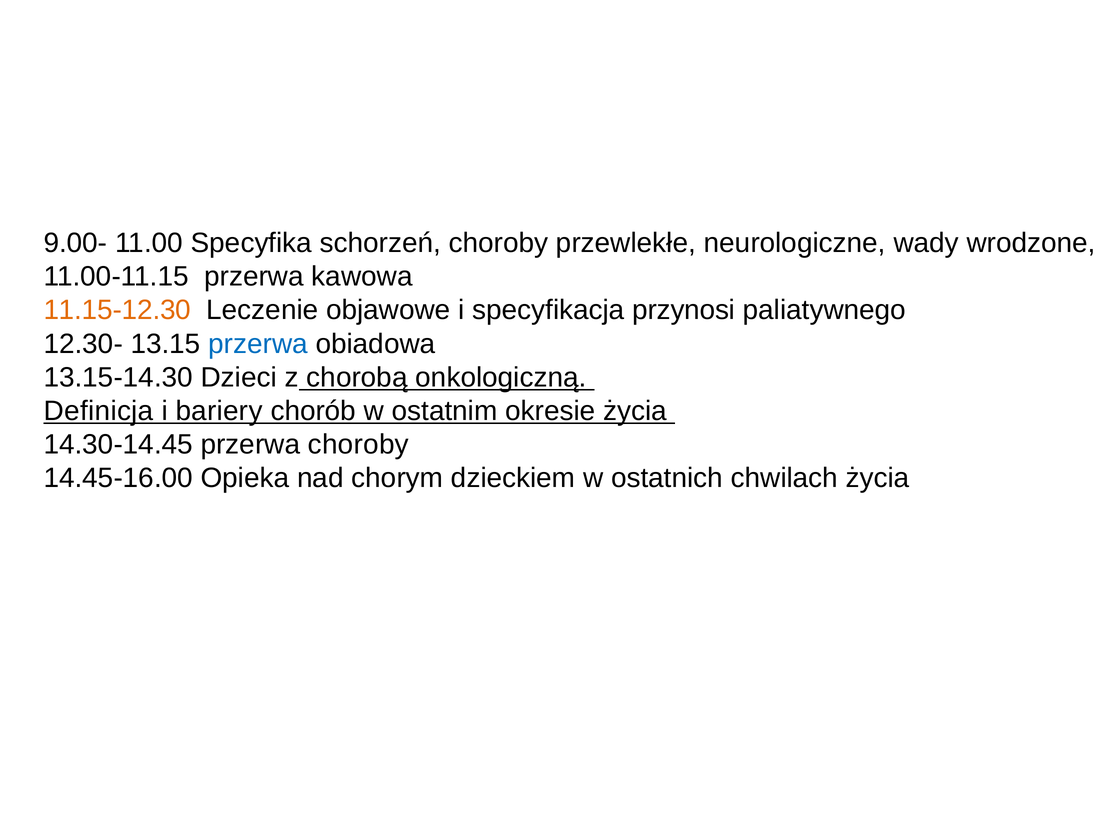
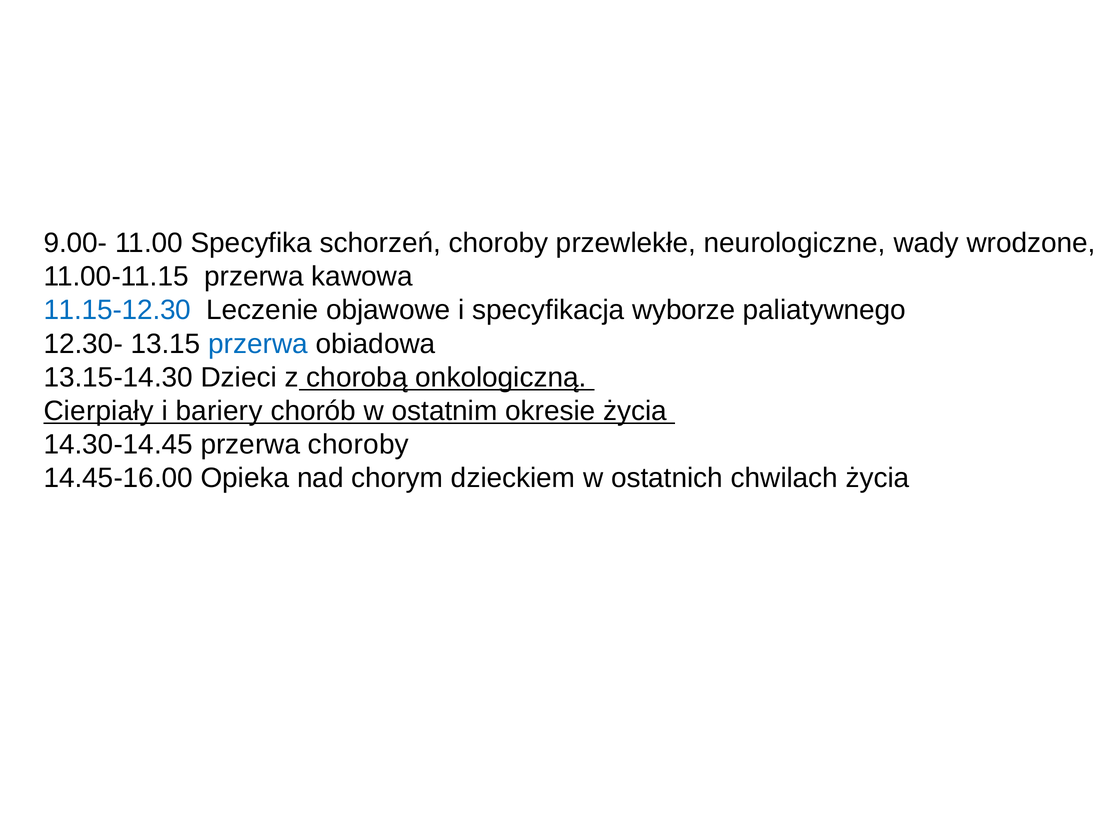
11.15-12.30 colour: orange -> blue
przynosi: przynosi -> wyborze
Definicja: Definicja -> Cierpiały
